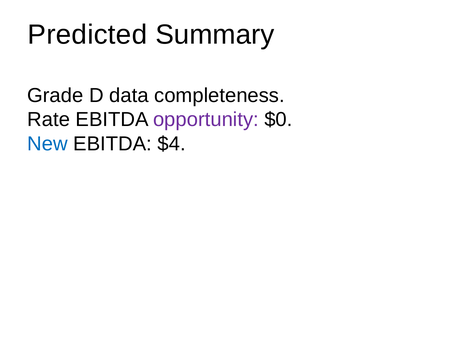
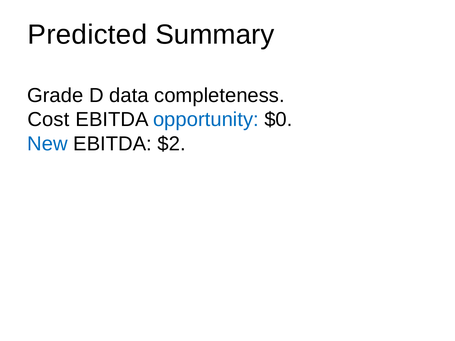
Rate: Rate -> Cost
opportunity colour: purple -> blue
$4: $4 -> $2
